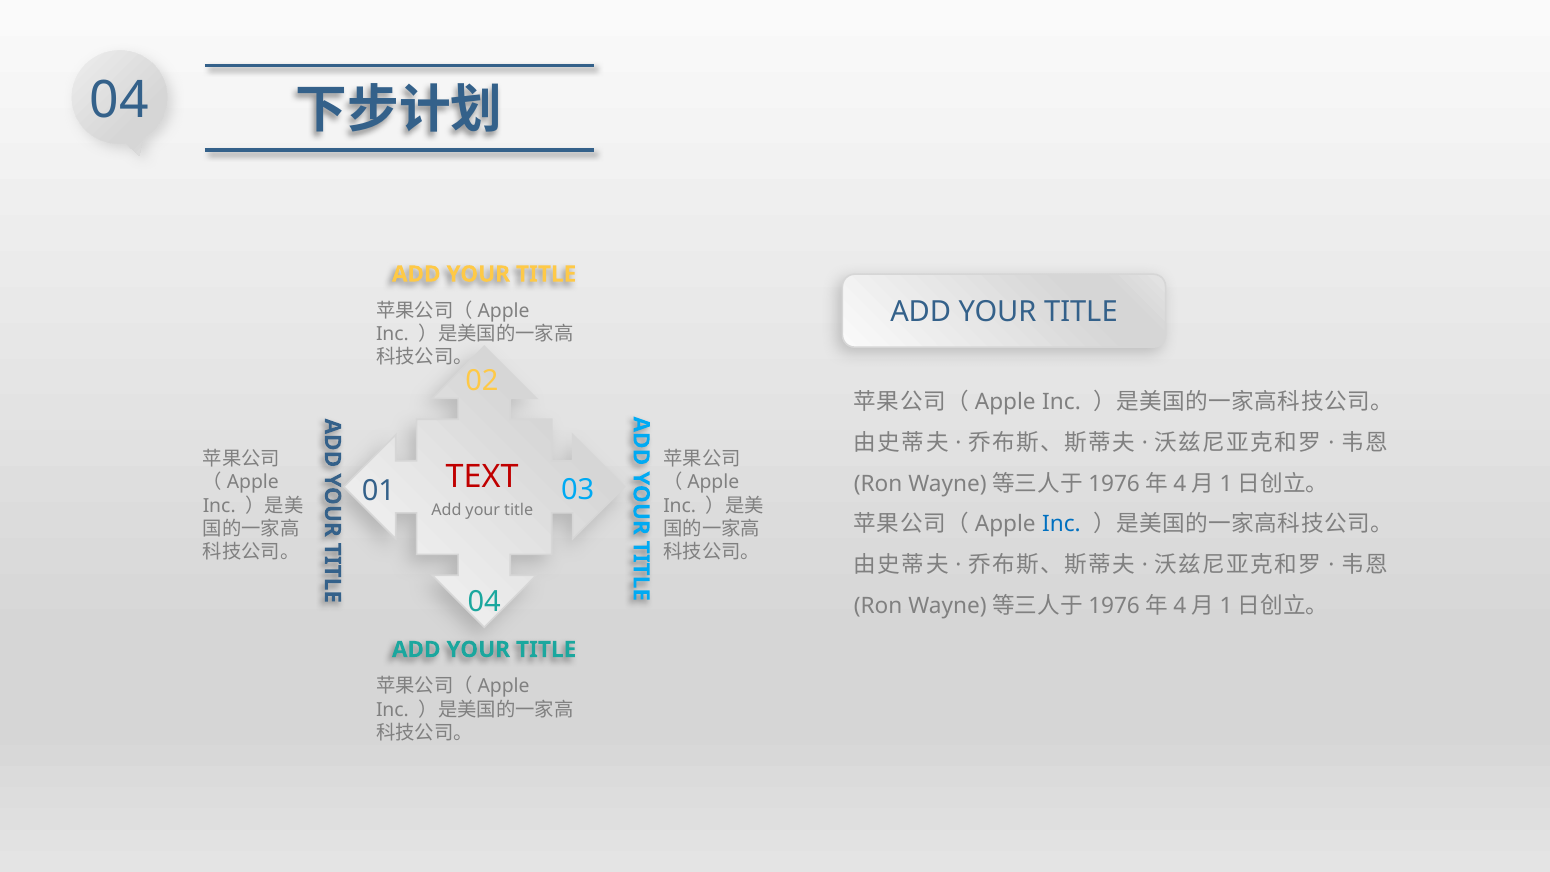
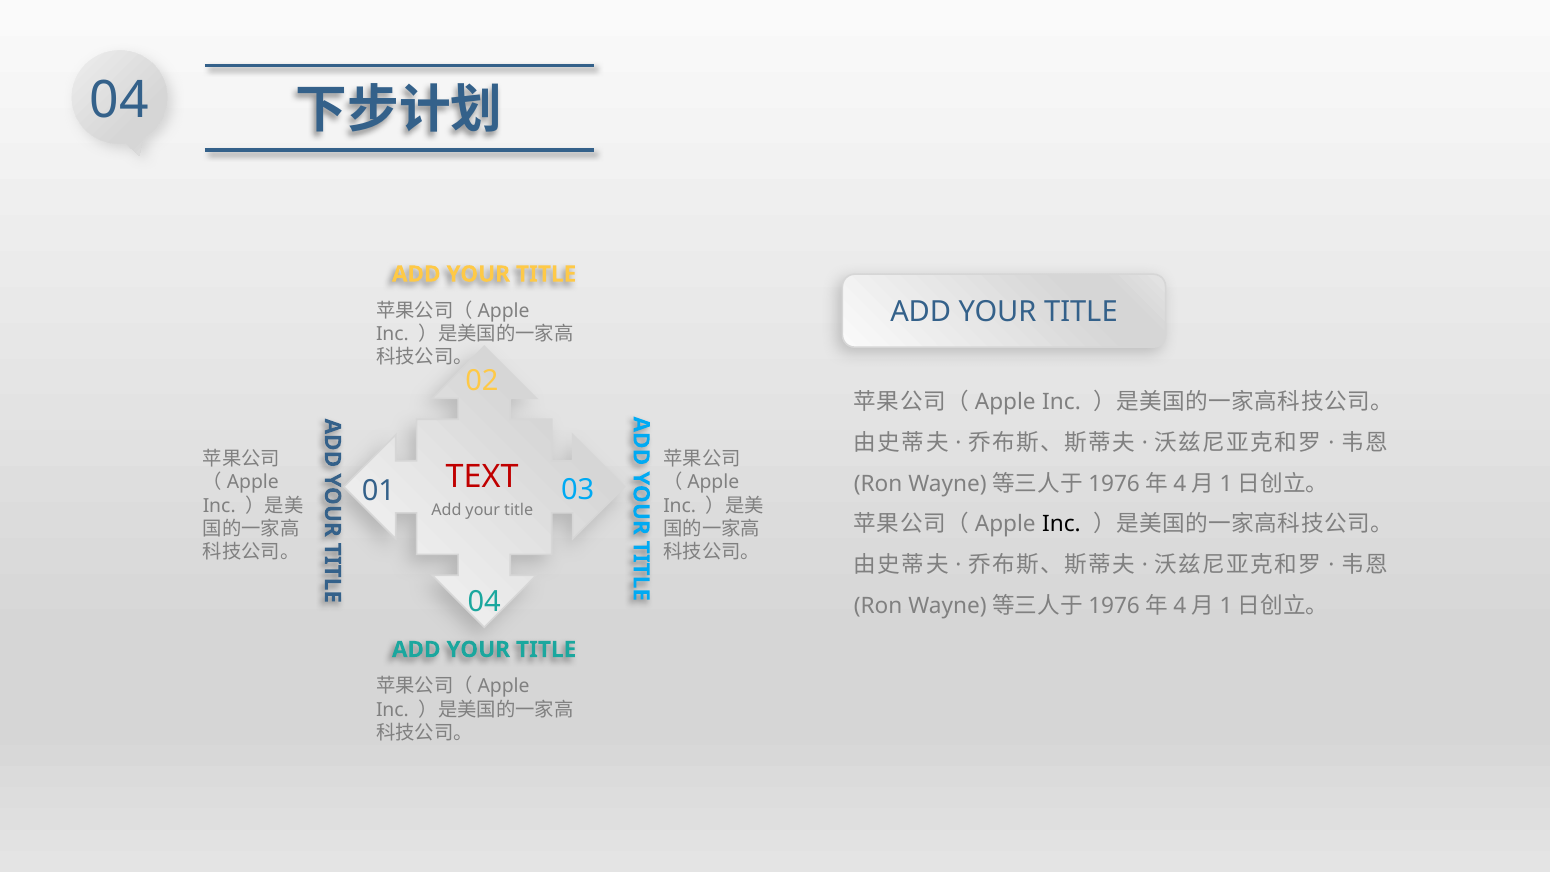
Inc at (1062, 524) colour: blue -> black
